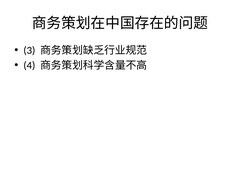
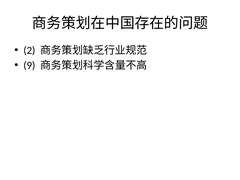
3: 3 -> 2
4: 4 -> 9
